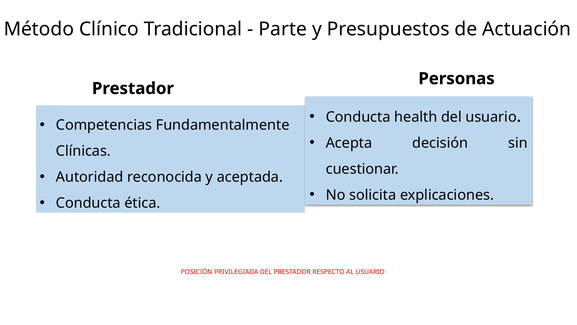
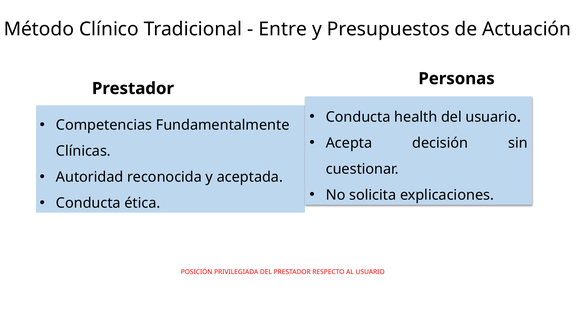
Parte: Parte -> Entre
